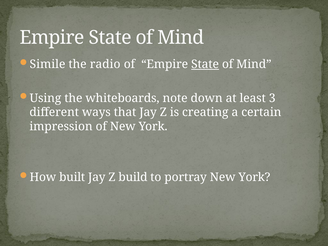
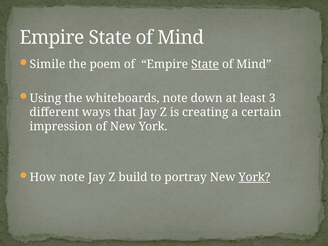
radio: radio -> poem
How built: built -> note
York at (254, 177) underline: none -> present
